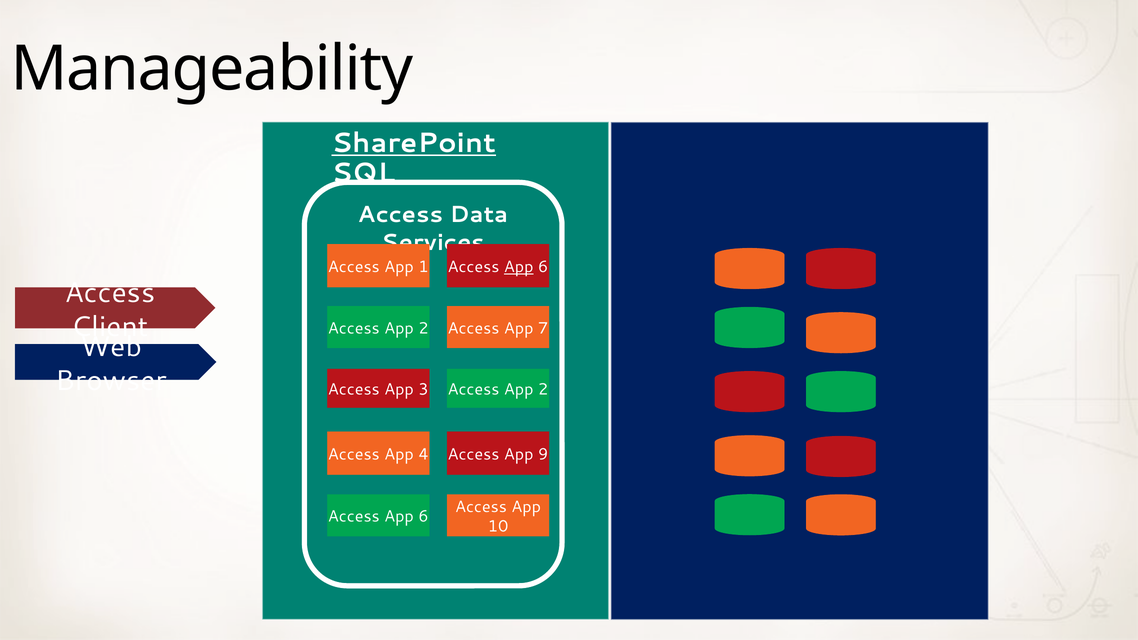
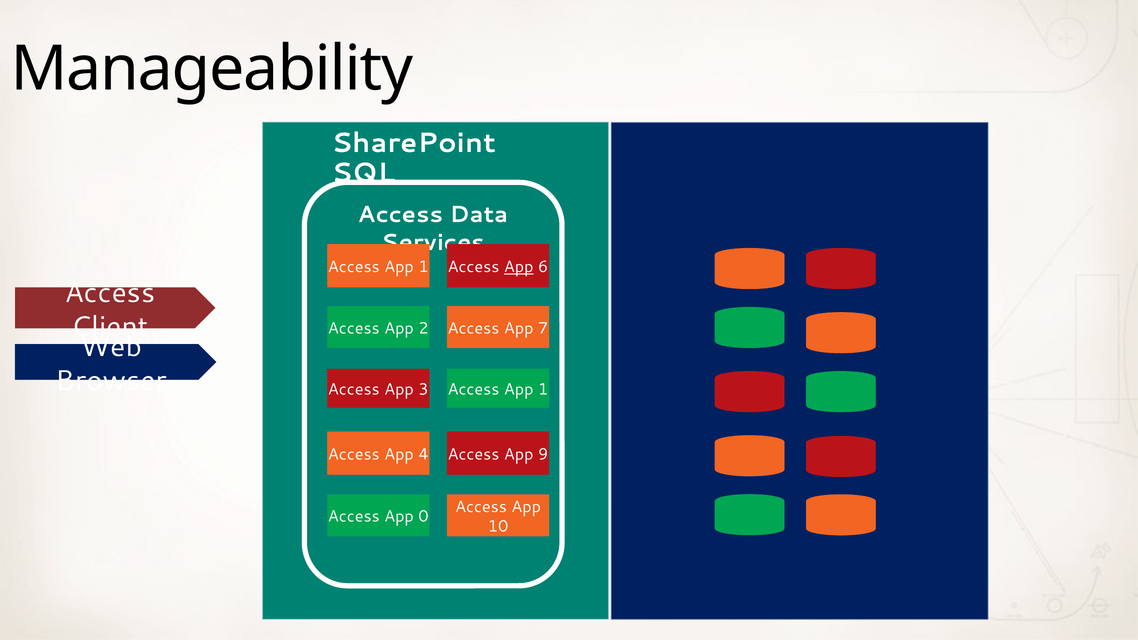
SharePoint underline: present -> none
2 at (543, 390): 2 -> 1
6 at (423, 516): 6 -> 0
